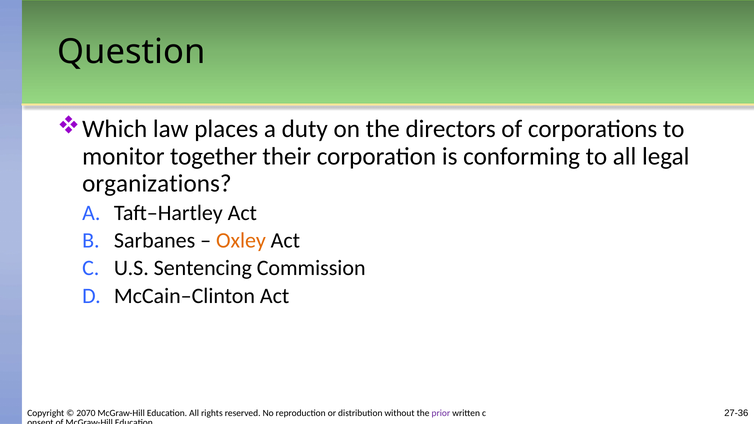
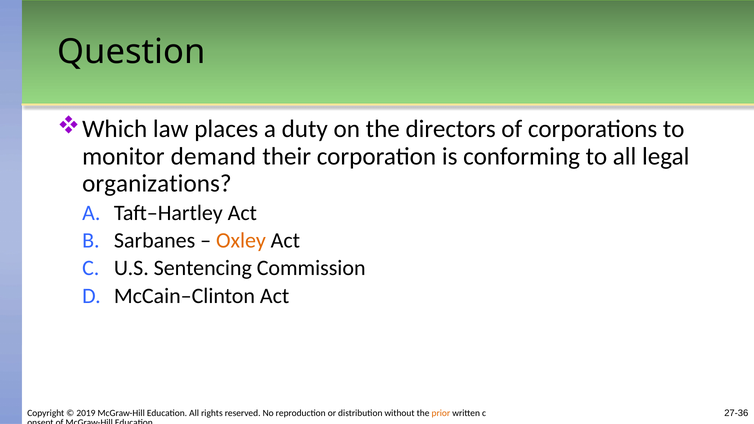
together: together -> demand
2070: 2070 -> 2019
prior colour: purple -> orange
